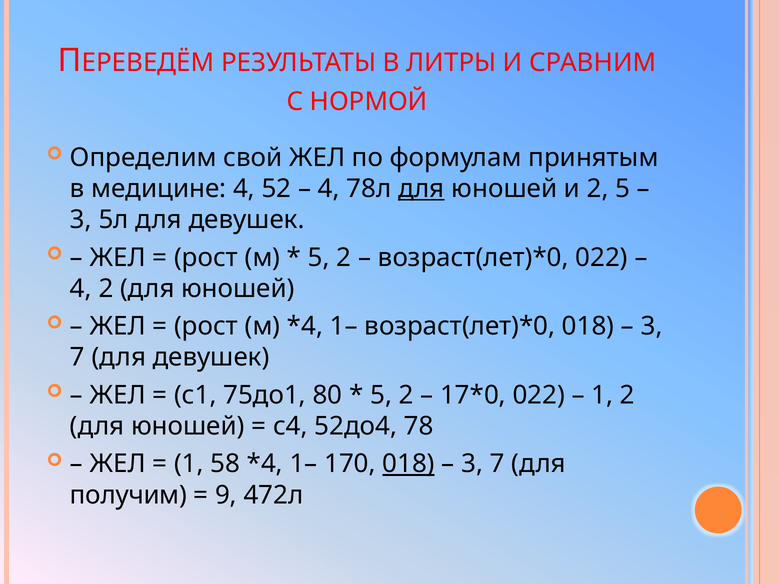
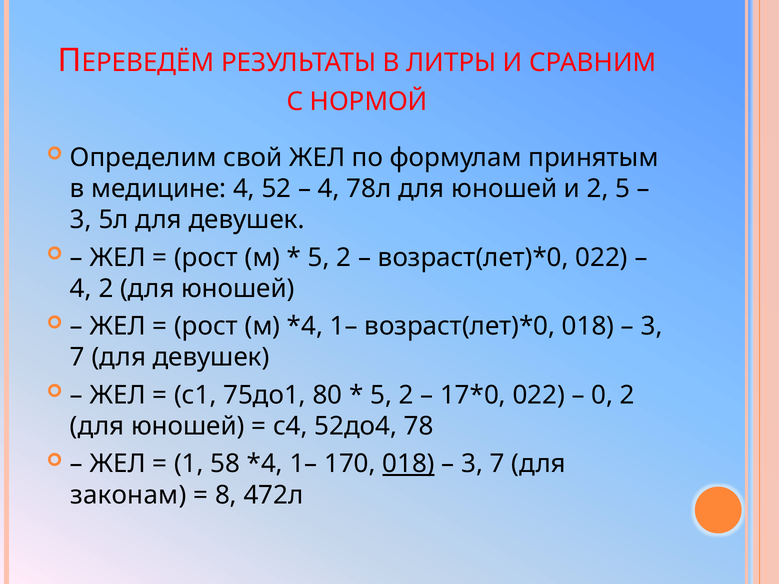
для at (421, 189) underline: present -> none
1 at (602, 395): 1 -> 0
получим: получим -> законам
9: 9 -> 8
